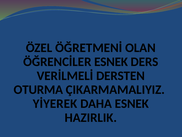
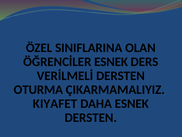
ÖĞRETMENİ: ÖĞRETMENİ -> SINIFLARINA
YİYEREK: YİYEREK -> KIYAFET
HAZIRLIK at (91, 117): HAZIRLIK -> DERSTEN
